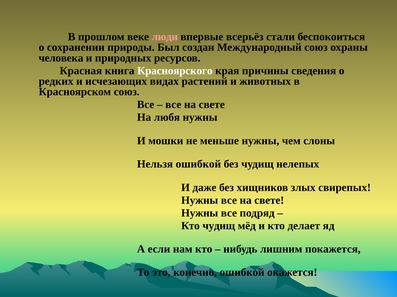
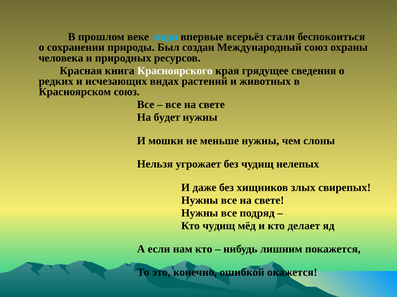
люди colour: pink -> light blue
причины: причины -> грядущее
любя: любя -> будет
Нельзя ошибкой: ошибкой -> угрожает
